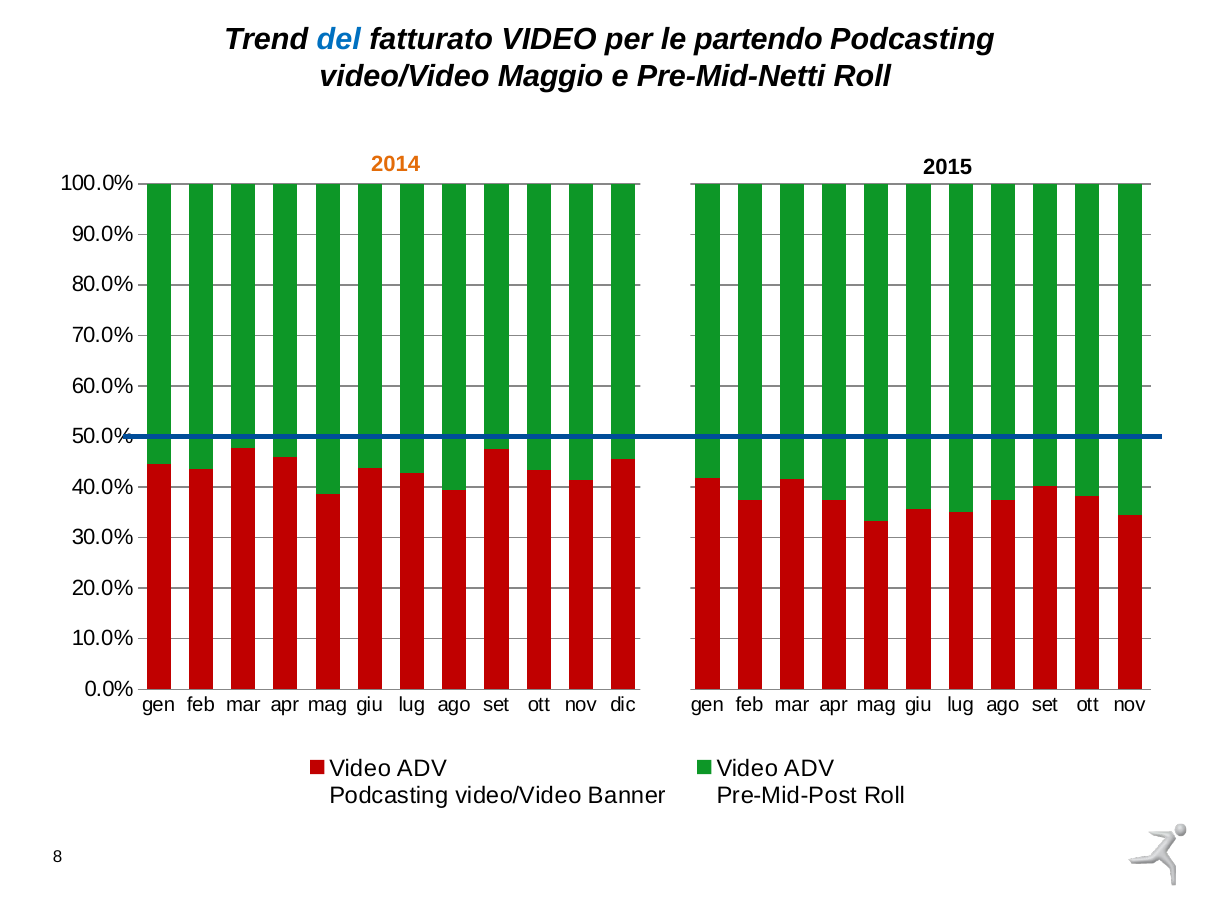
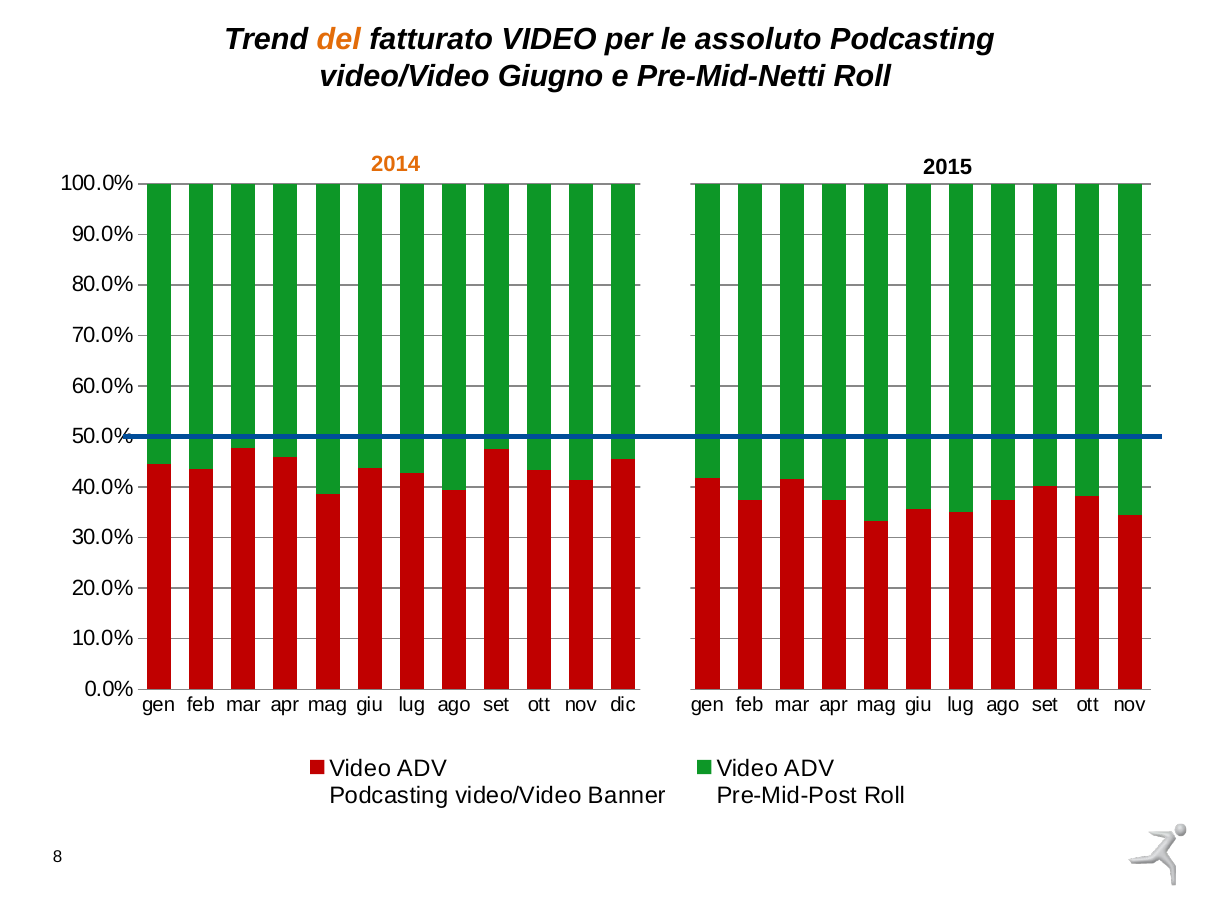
del colour: blue -> orange
partendo: partendo -> assoluto
Maggio: Maggio -> Giugno
